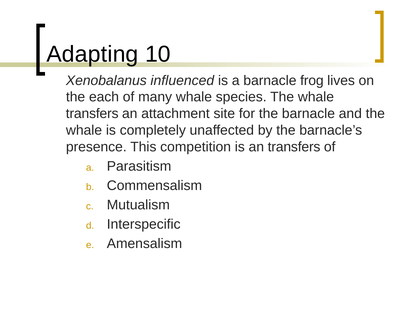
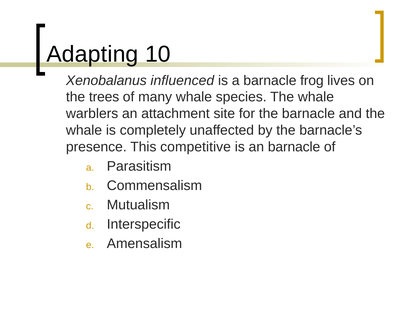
each: each -> trees
transfers at (92, 114): transfers -> warblers
competition: competition -> competitive
an transfers: transfers -> barnacle
